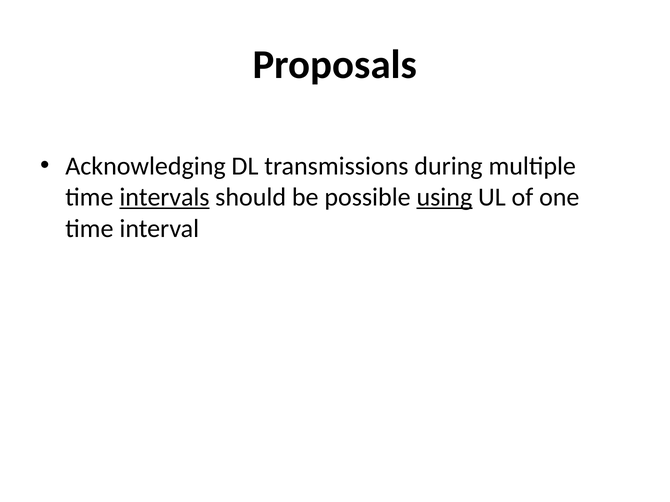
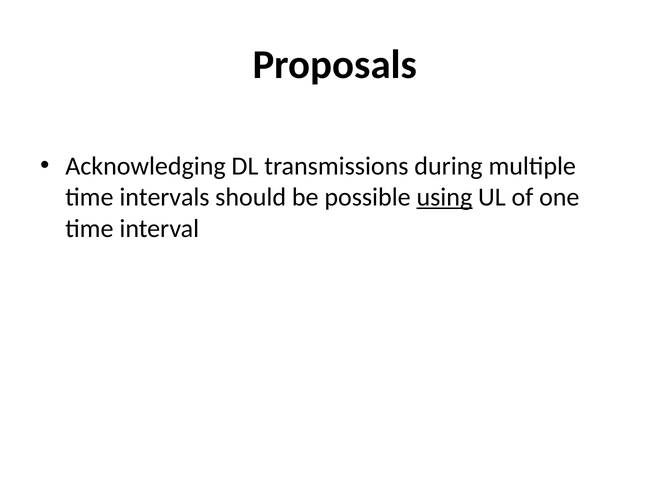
intervals underline: present -> none
